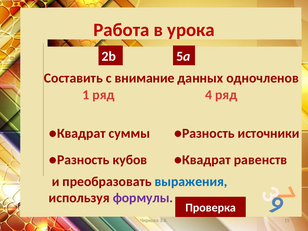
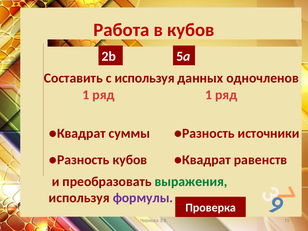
в урока: урока -> кубов
с внимание: внимание -> используя
ряд 4: 4 -> 1
выражения colour: blue -> green
